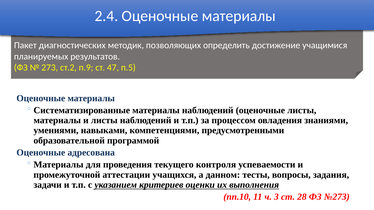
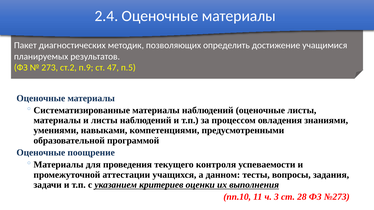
адресована: адресована -> поощрение
